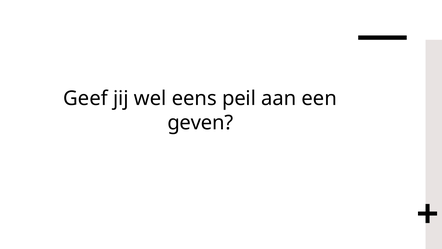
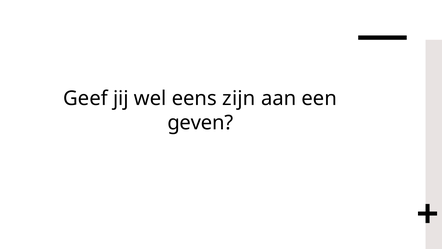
peil: peil -> zijn
